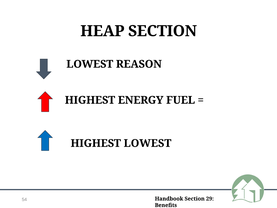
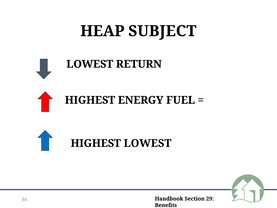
HEAP SECTION: SECTION -> SUBJECT
REASON: REASON -> RETURN
